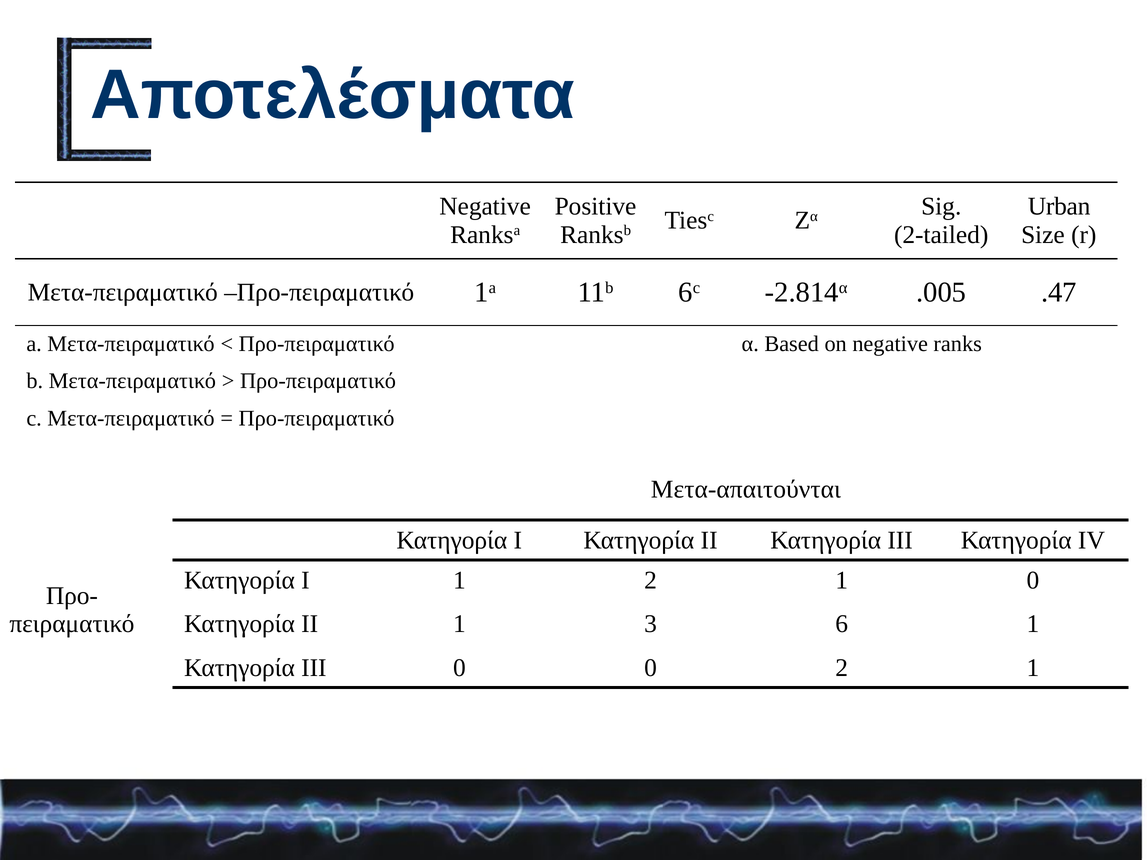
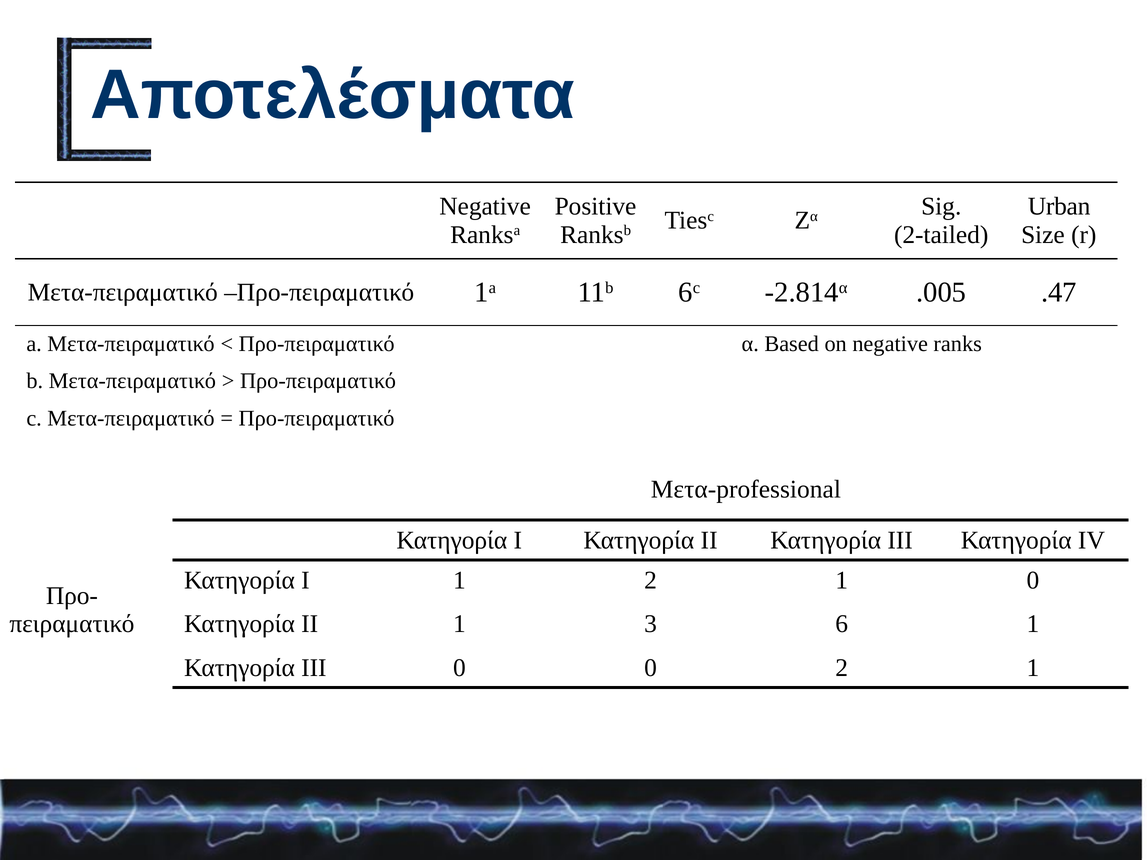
Μετα-απαιτούνται: Μετα-απαιτούνται -> Μετα-professional
